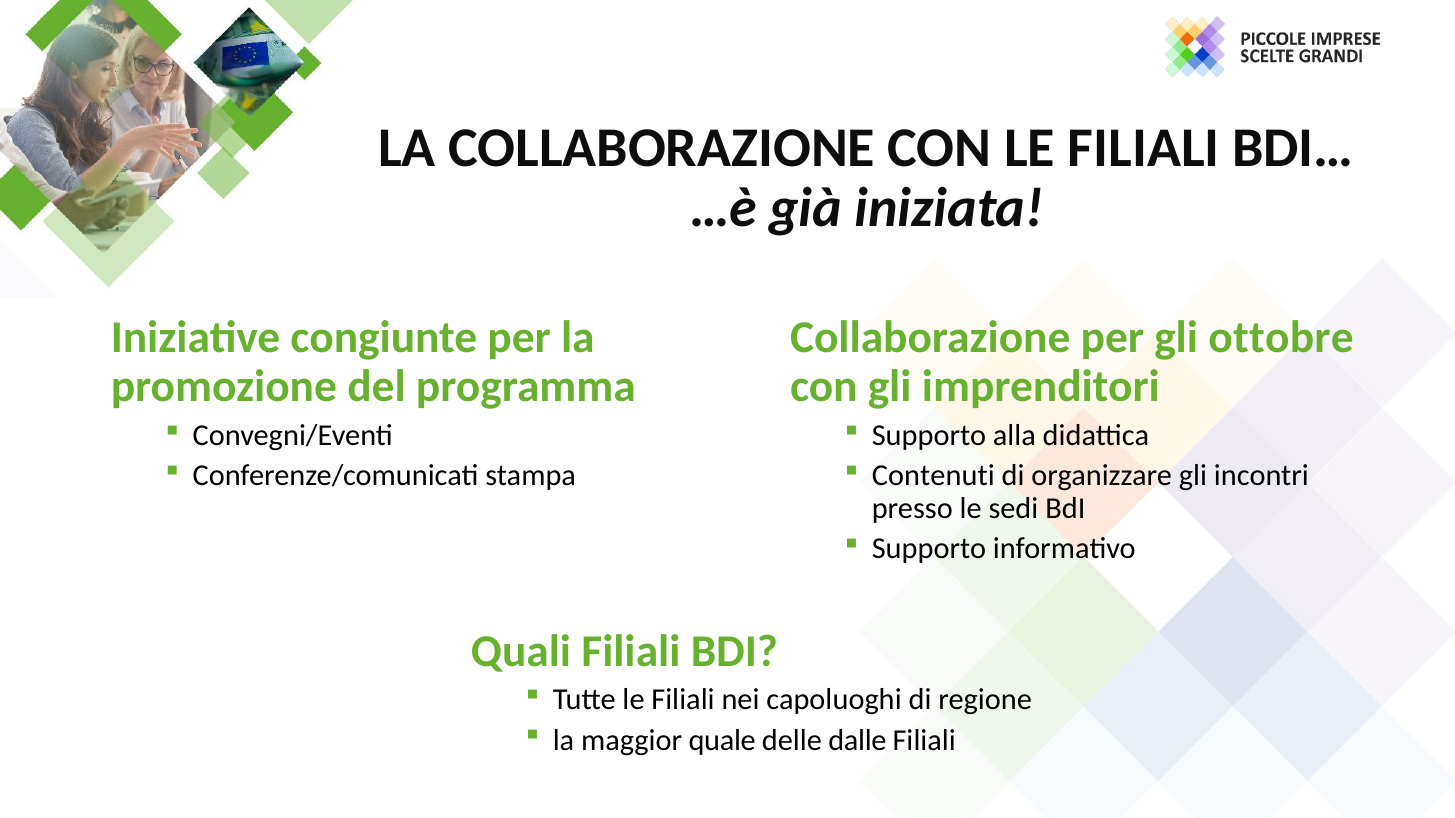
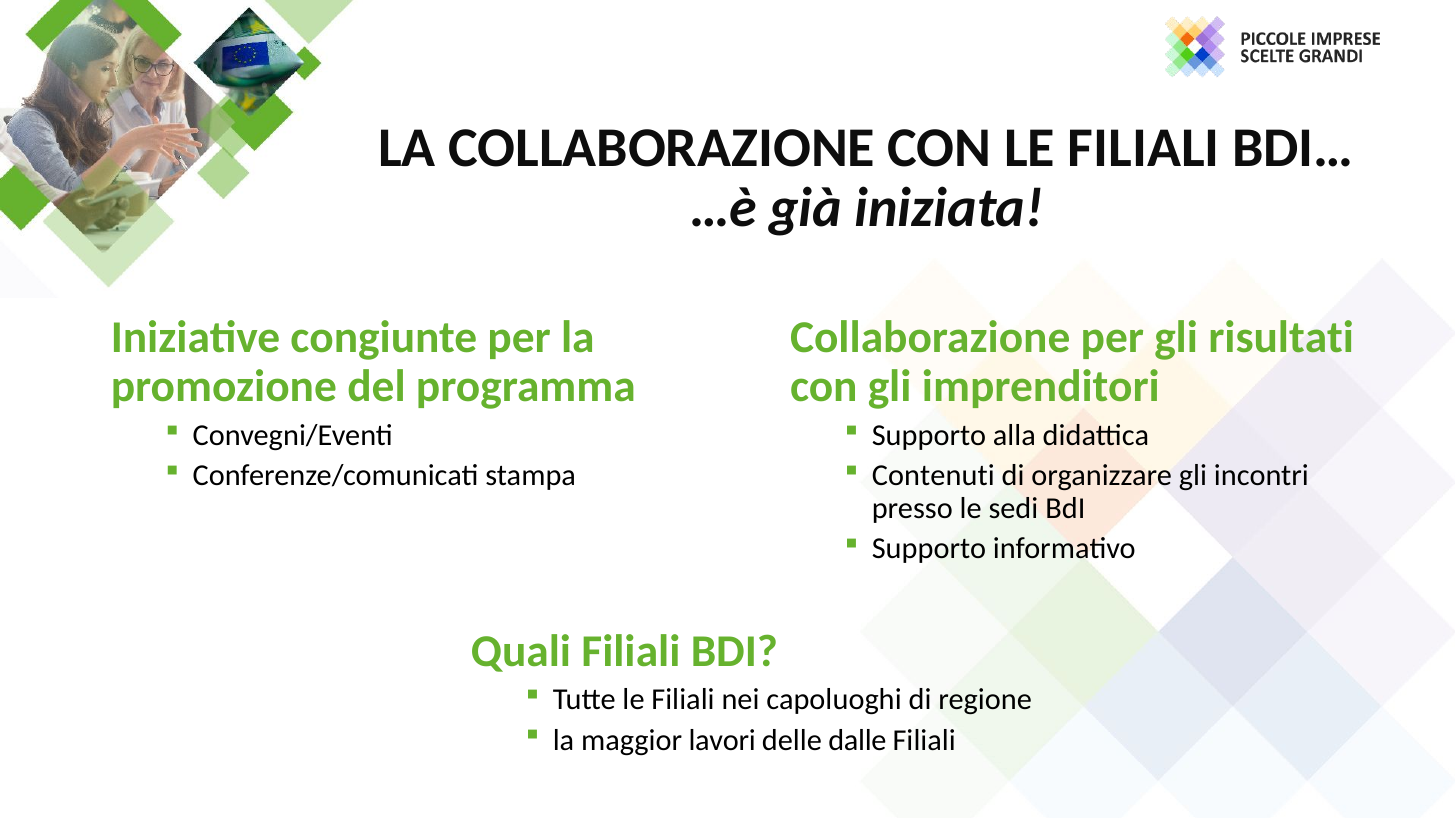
ottobre: ottobre -> risultati
quale: quale -> lavori
